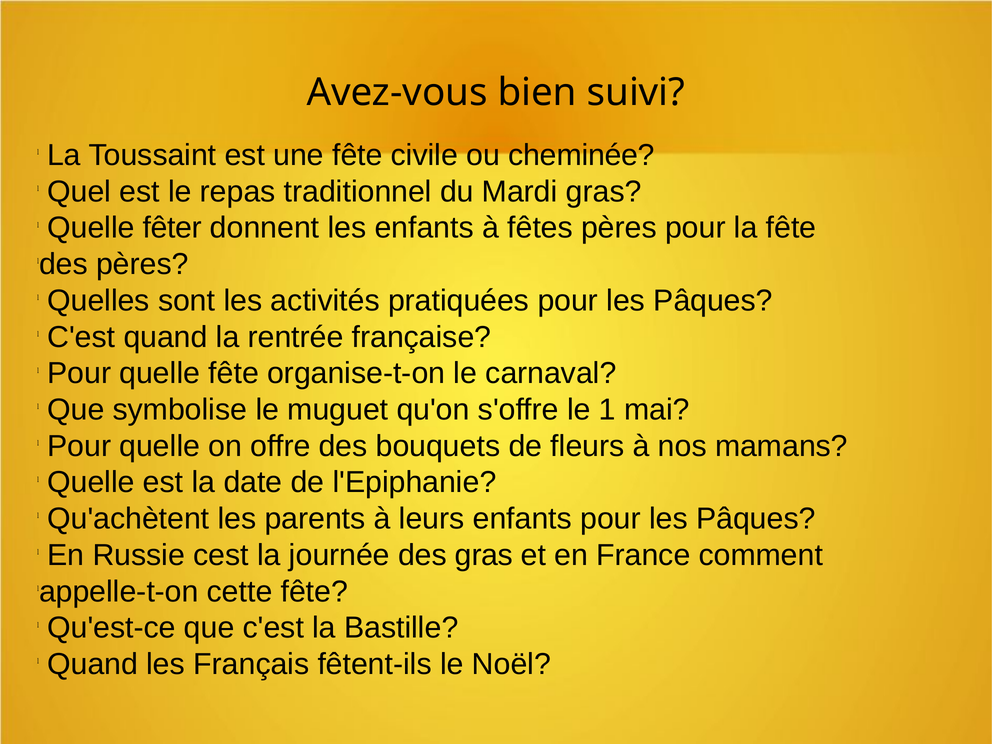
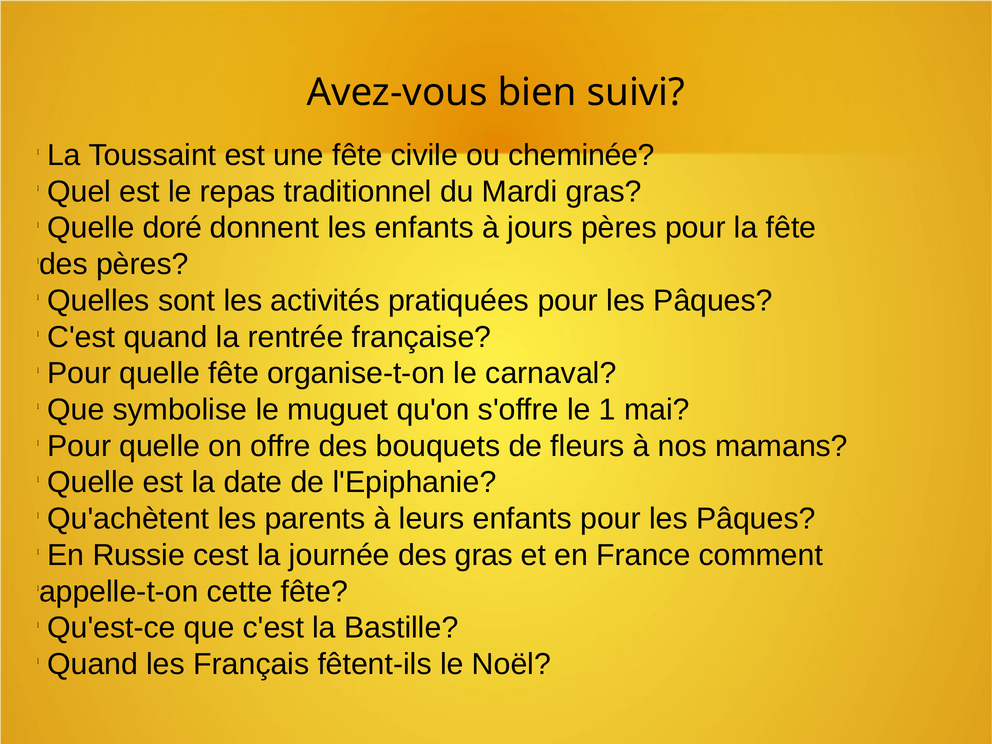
fêter: fêter -> doré
fêtes: fêtes -> jours
